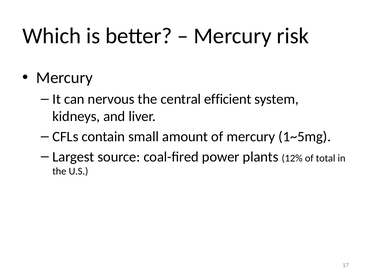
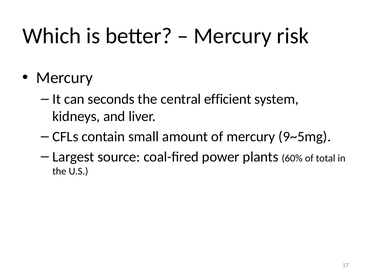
nervous: nervous -> seconds
1~5mg: 1~5mg -> 9~5mg
12%: 12% -> 60%
